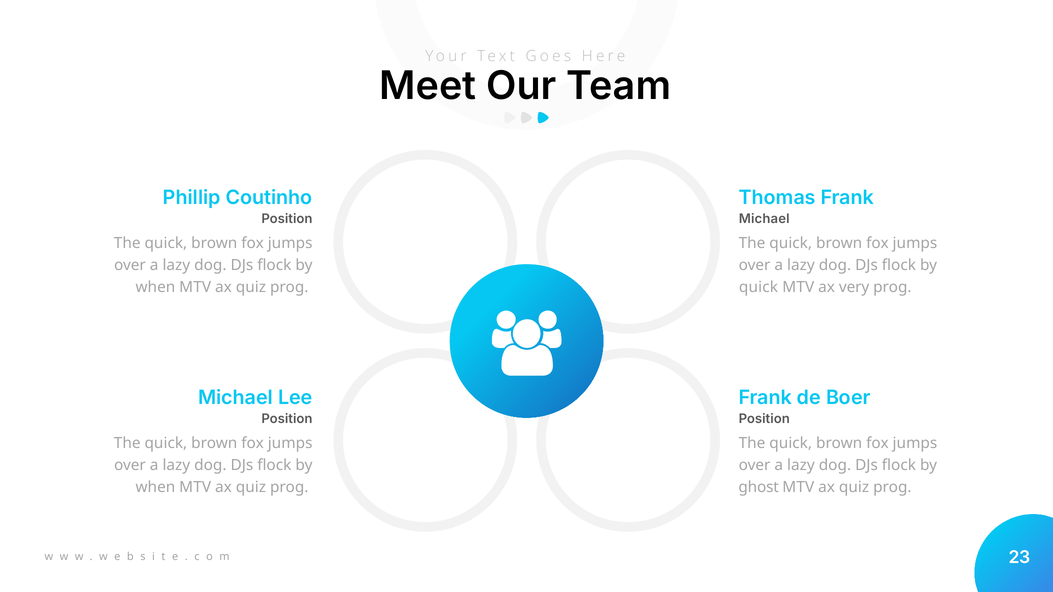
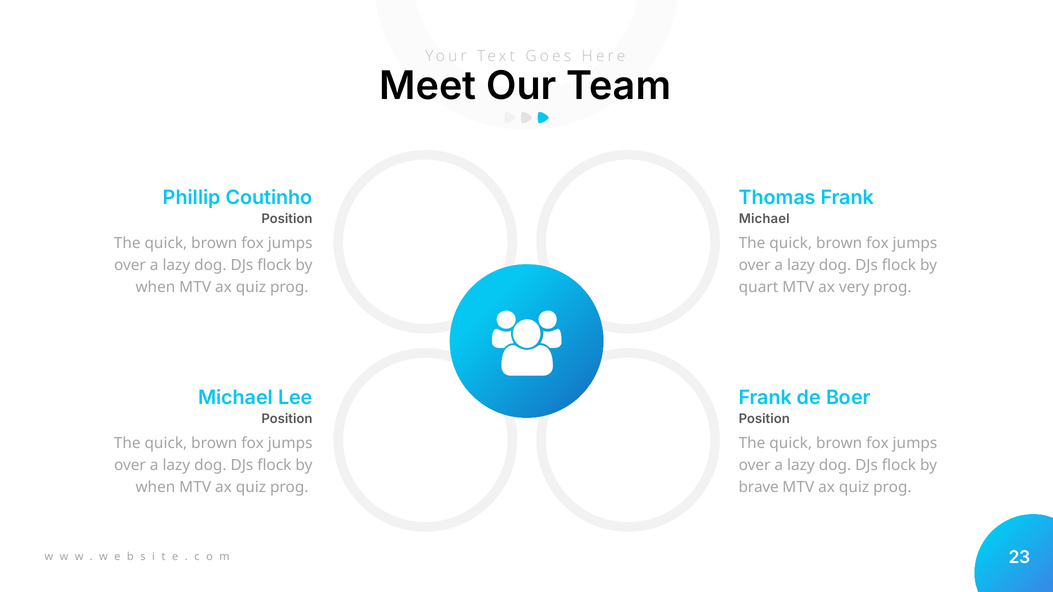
quick at (758, 288): quick -> quart
ghost: ghost -> brave
